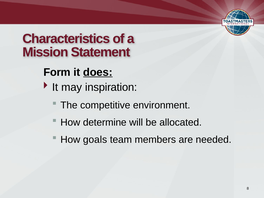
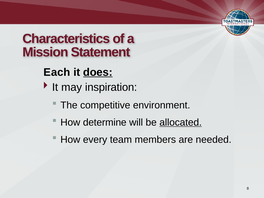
Form: Form -> Each
allocated underline: none -> present
goals: goals -> every
